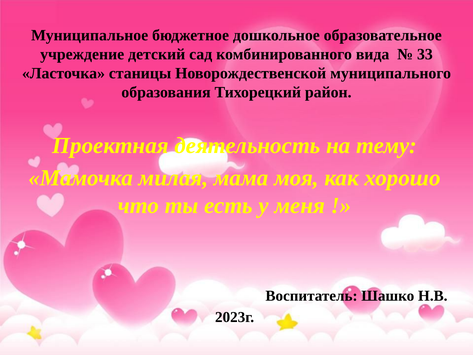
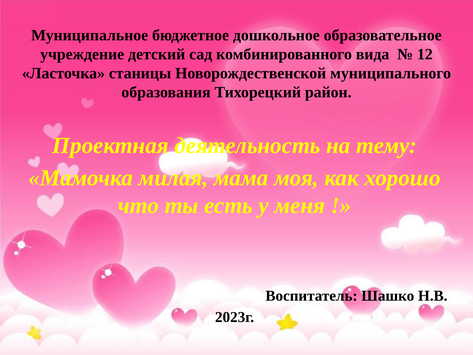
33: 33 -> 12
